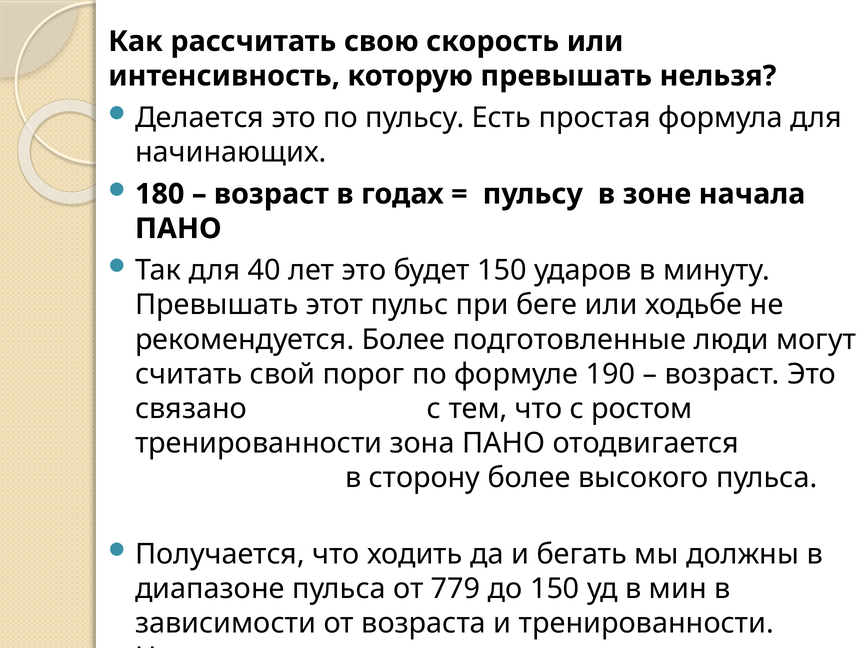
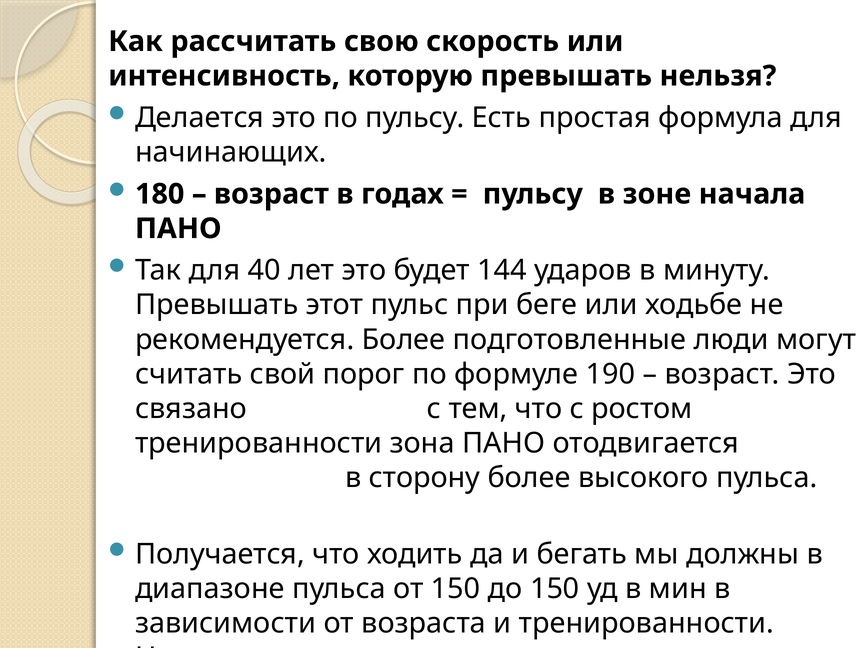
будет 150: 150 -> 144
от 779: 779 -> 150
